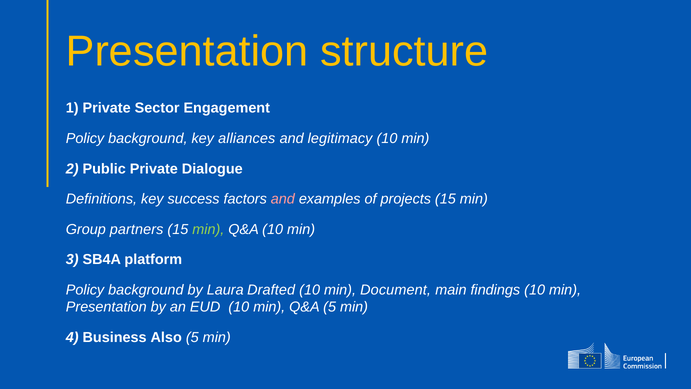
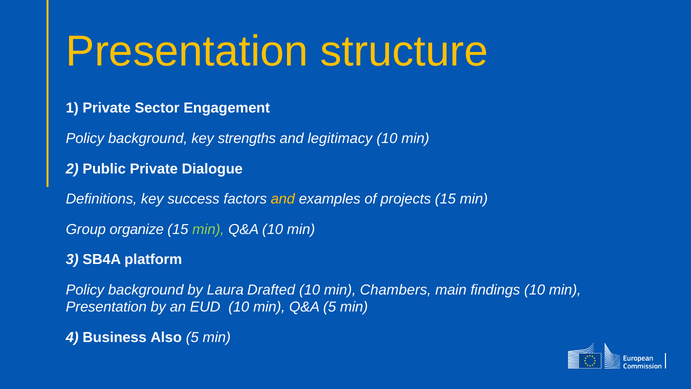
alliances: alliances -> strengths
and at (283, 199) colour: pink -> yellow
partners: partners -> organize
Document: Document -> Chambers
